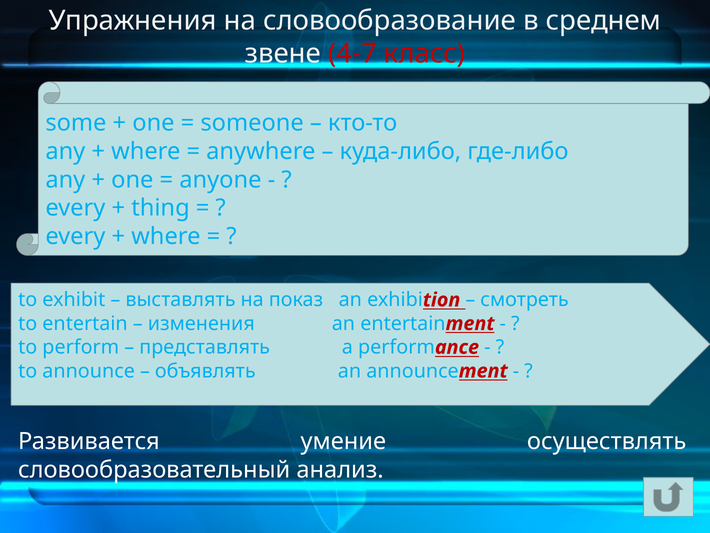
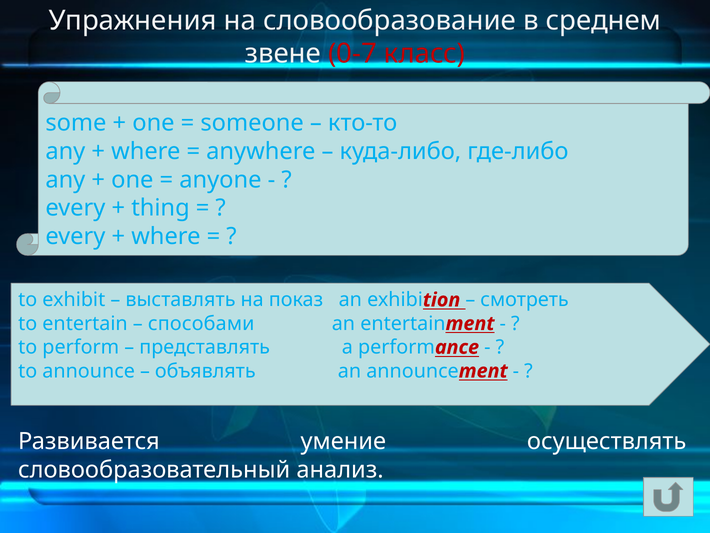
4-7: 4-7 -> 0-7
изменения: изменения -> способами
